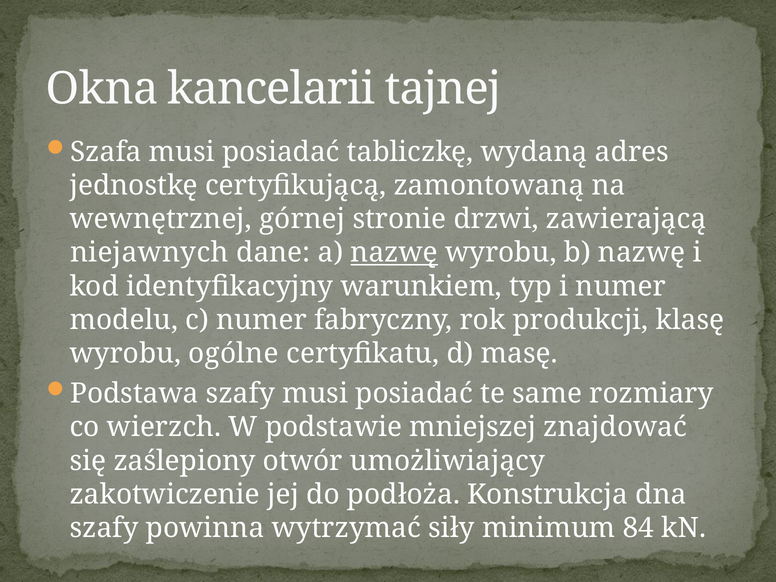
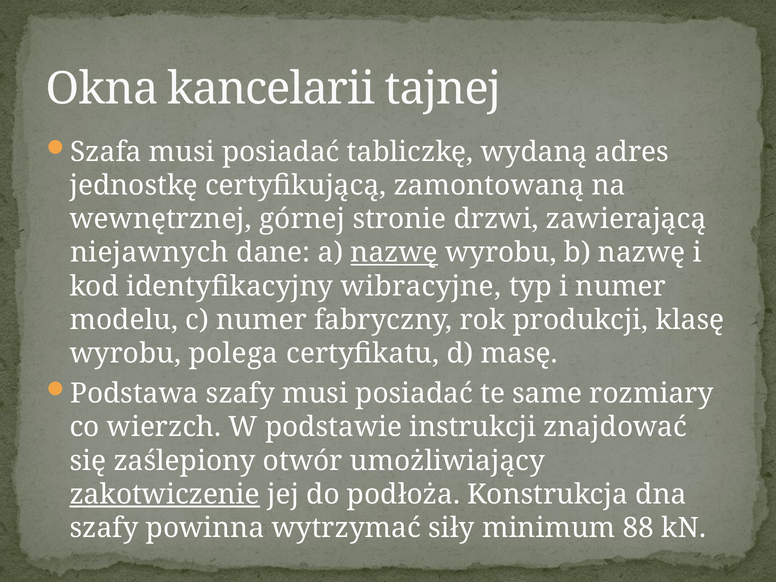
warunkiem: warunkiem -> wibracyjne
ogólne: ogólne -> polega
mniejszej: mniejszej -> instrukcji
zakotwiczenie underline: none -> present
84: 84 -> 88
